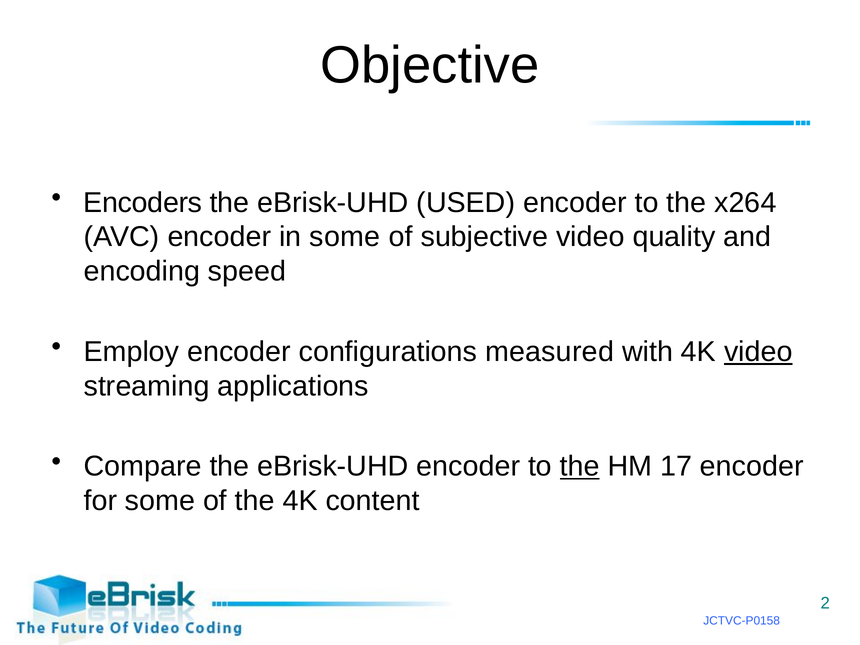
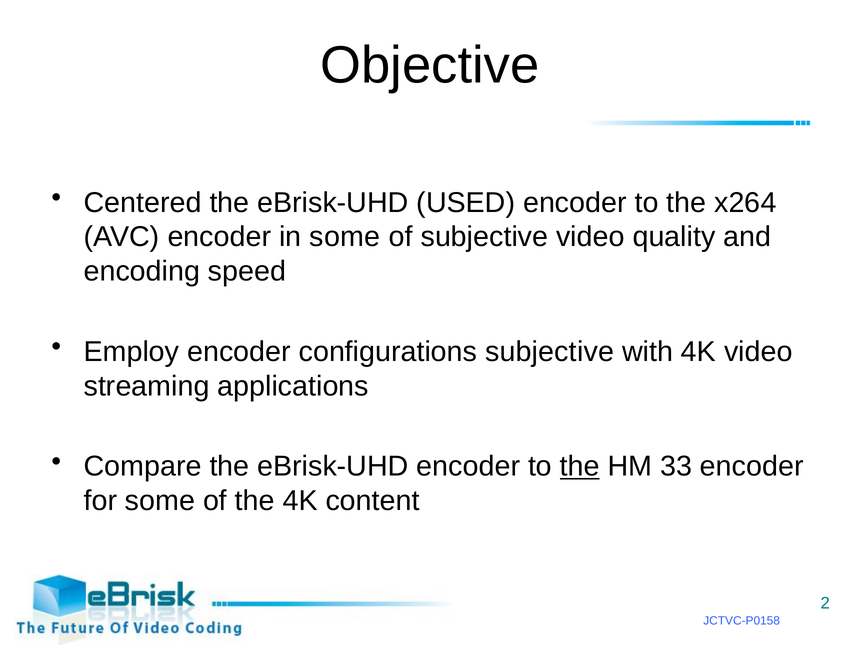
Encoders: Encoders -> Centered
configurations measured: measured -> subjective
video at (758, 352) underline: present -> none
17: 17 -> 33
